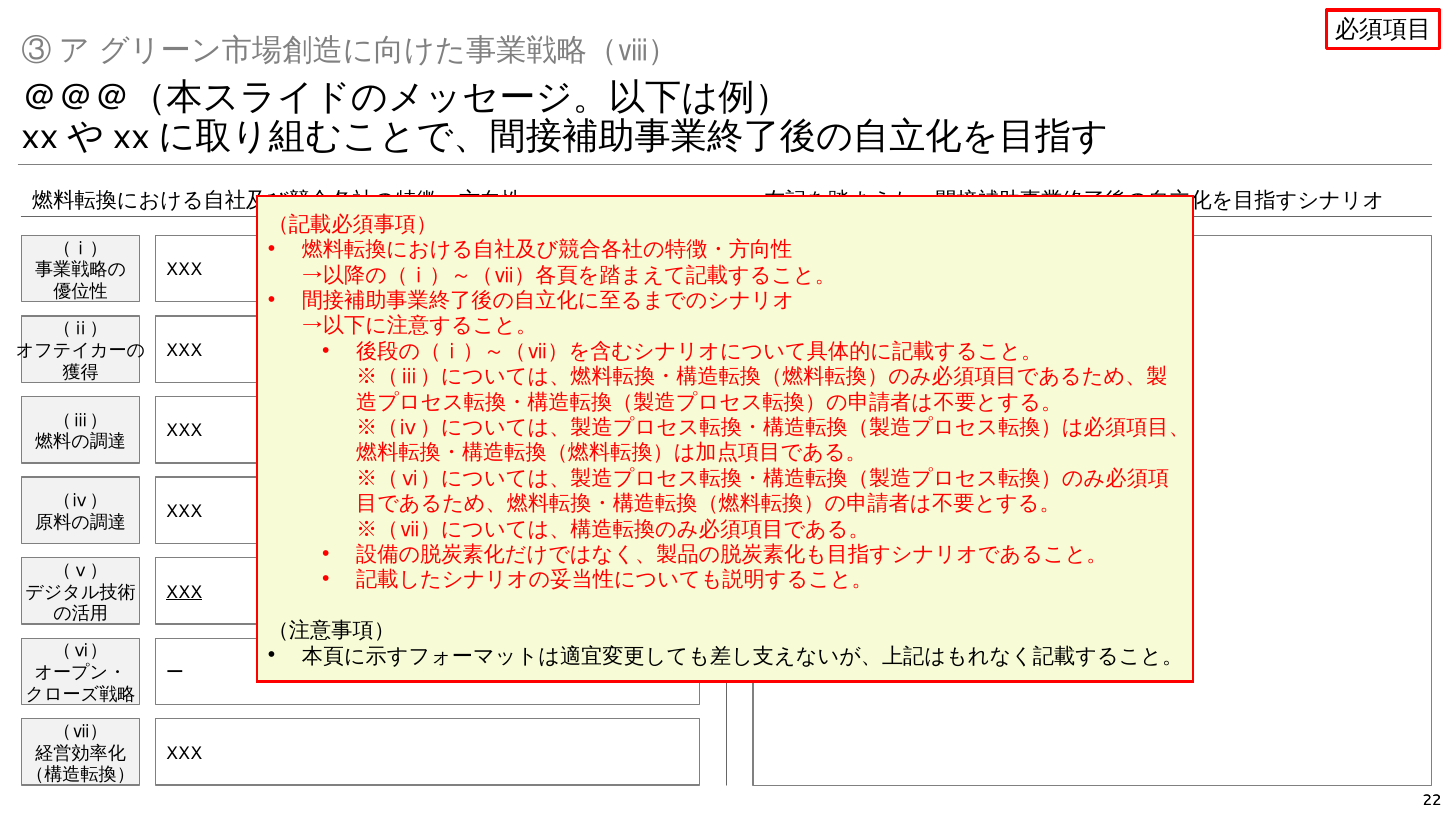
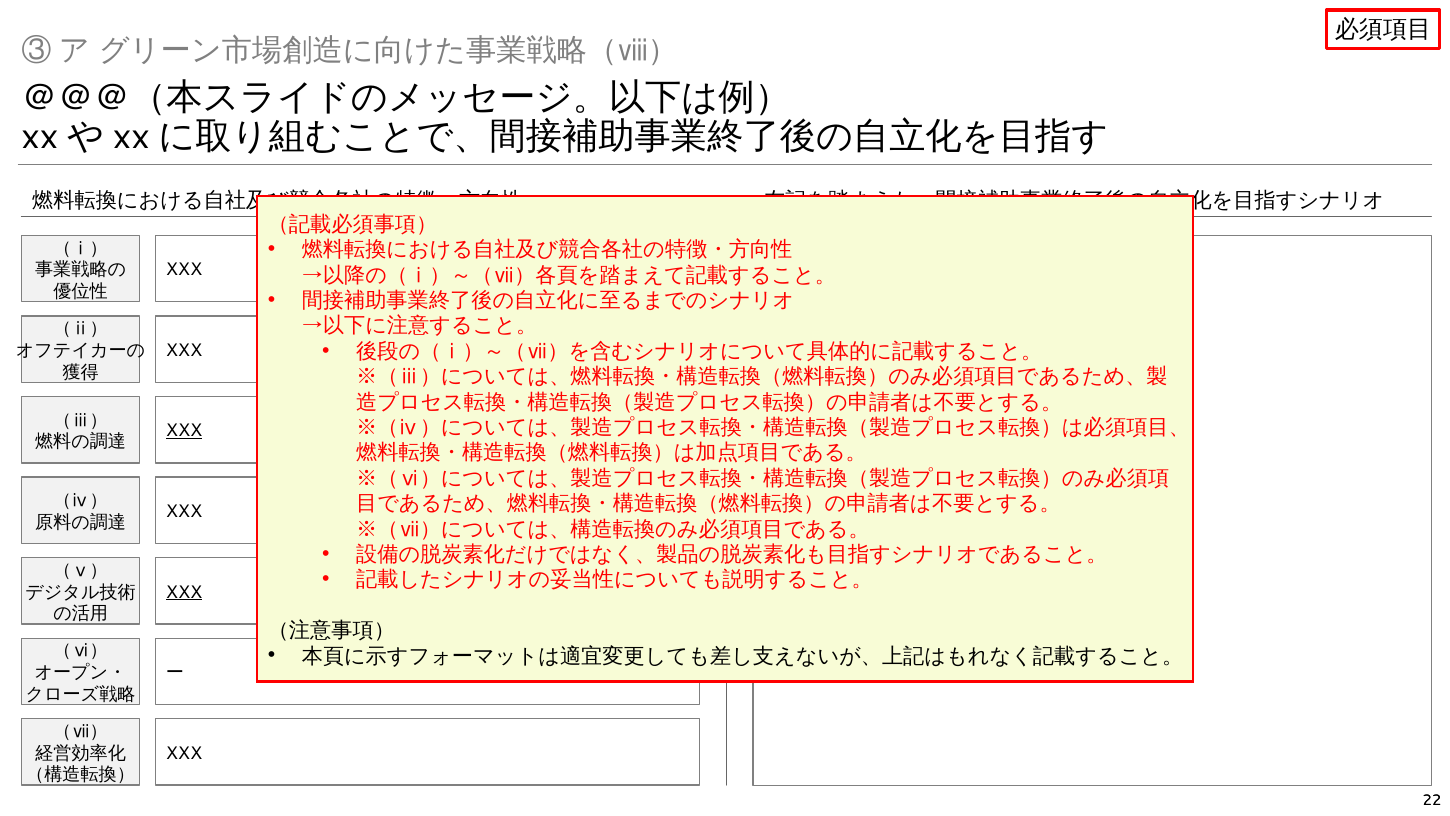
XXX at (184, 431) underline: none -> present
